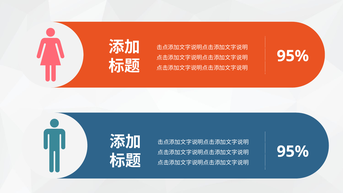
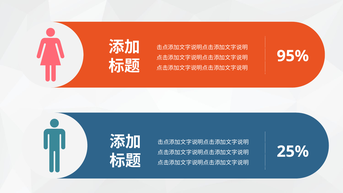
95% at (293, 151): 95% -> 25%
